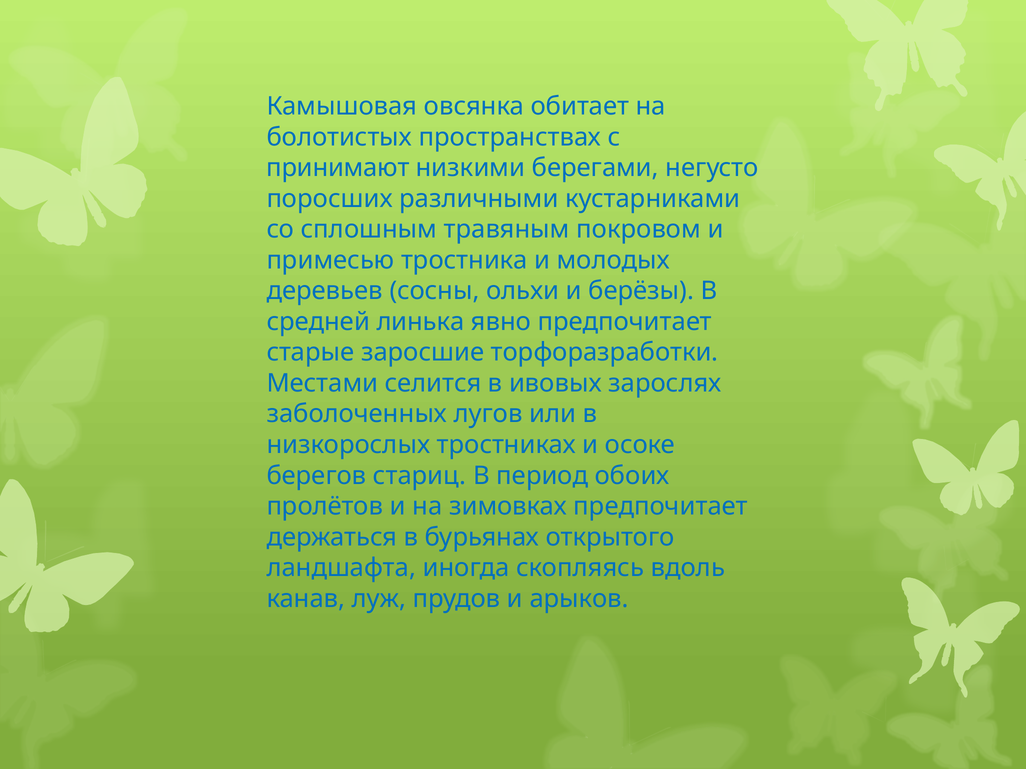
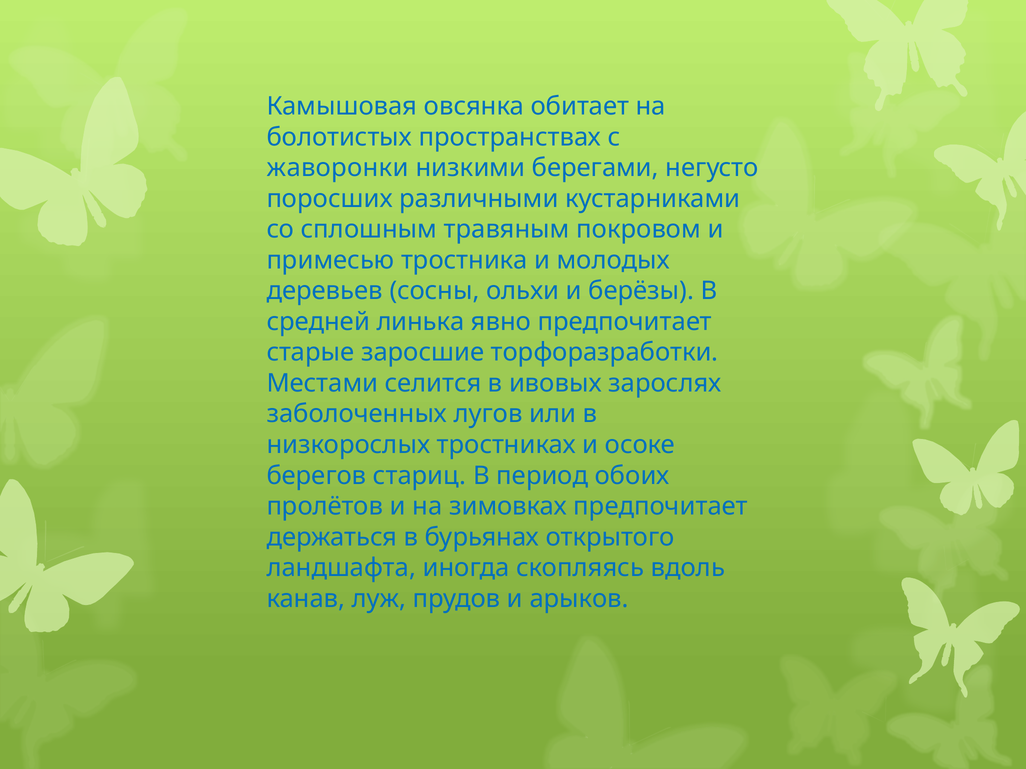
принимают: принимают -> жаворонки
